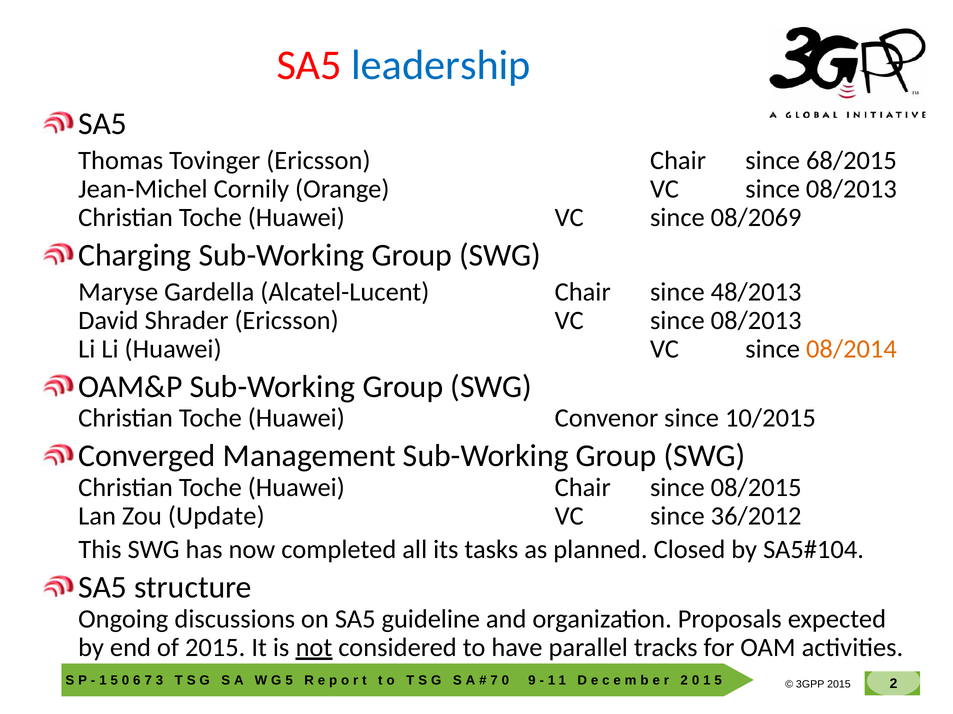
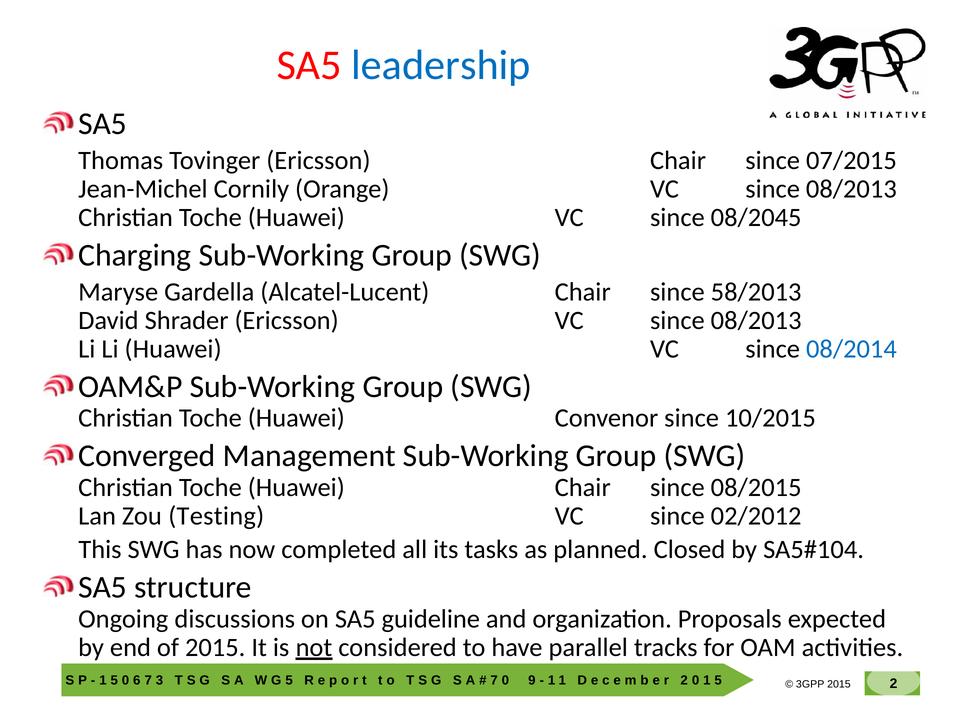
68/2015: 68/2015 -> 07/2015
08/2069: 08/2069 -> 08/2045
48/2013: 48/2013 -> 58/2013
08/2014 colour: orange -> blue
Update: Update -> Testing
36/2012: 36/2012 -> 02/2012
